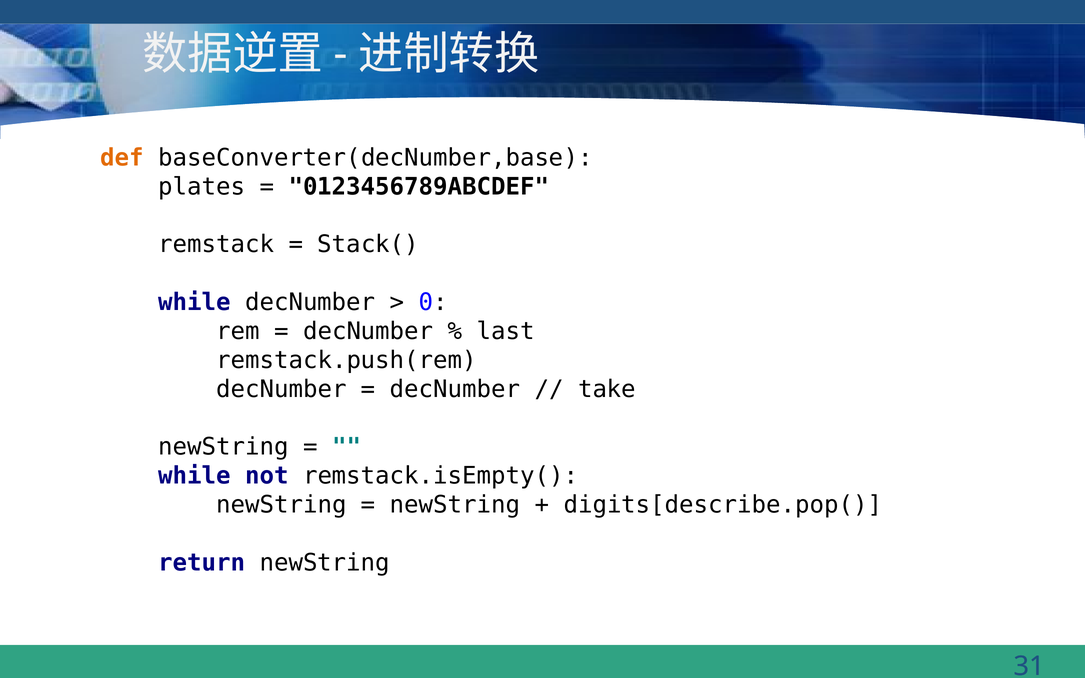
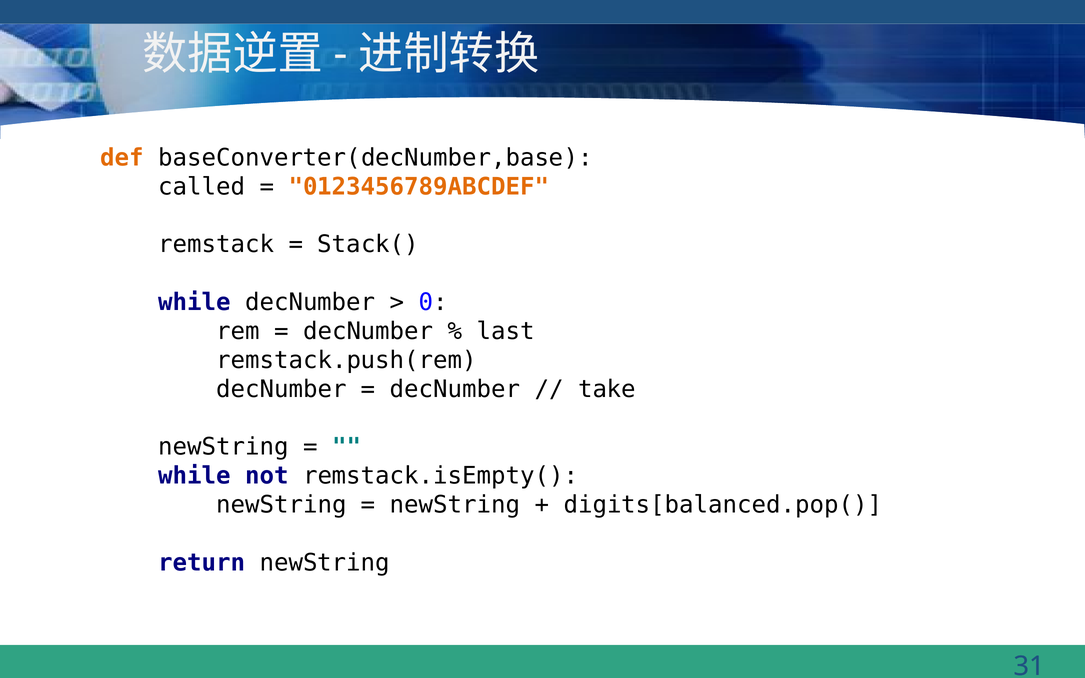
plates: plates -> called
0123456789ABCDEF colour: black -> orange
digits[describe.pop(: digits[describe.pop( -> digits[balanced.pop(
